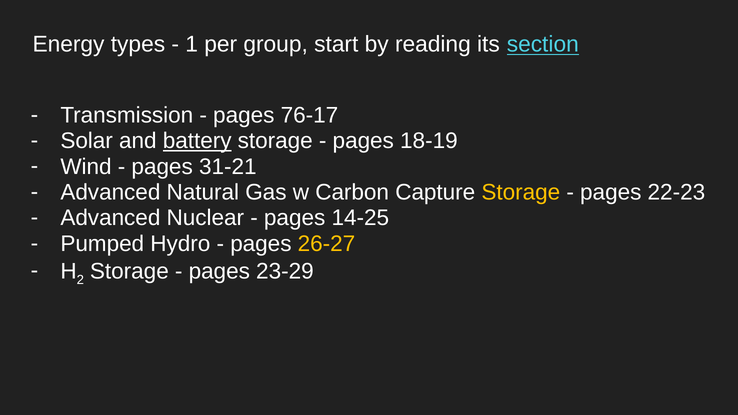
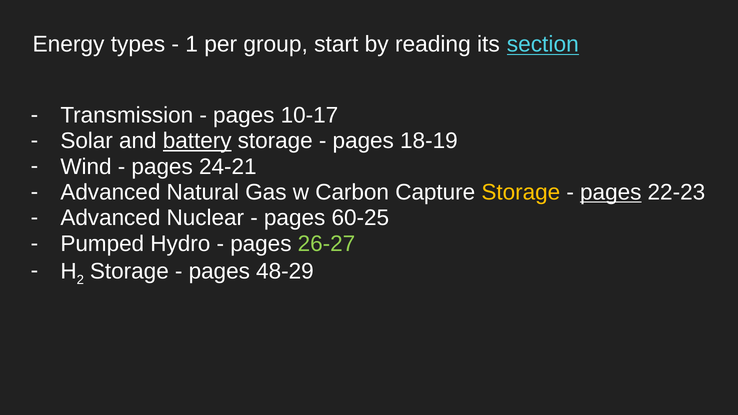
76-17: 76-17 -> 10-17
31-21: 31-21 -> 24-21
pages at (611, 192) underline: none -> present
14-25: 14-25 -> 60-25
26-27 colour: yellow -> light green
23-29: 23-29 -> 48-29
